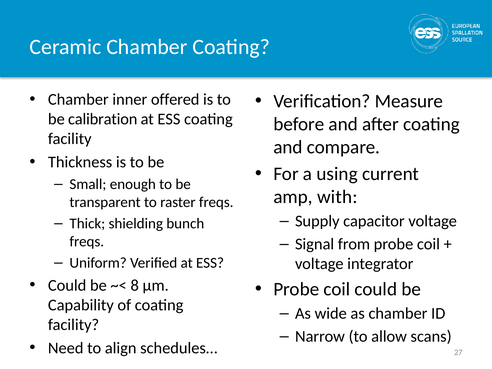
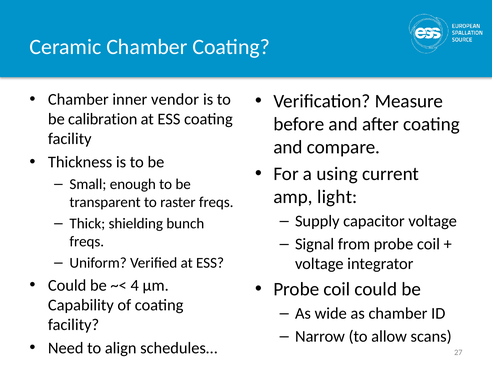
offered: offered -> vendor
with: with -> light
8: 8 -> 4
